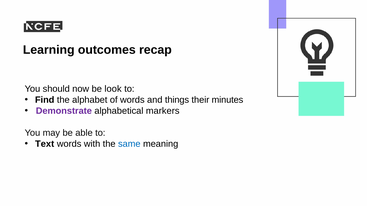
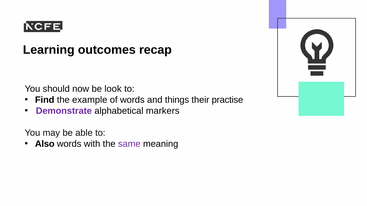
alphabet: alphabet -> example
minutes: minutes -> practise
Text: Text -> Also
same colour: blue -> purple
